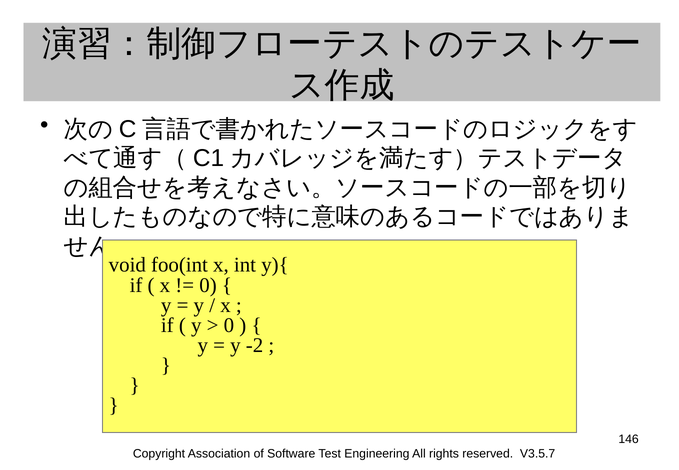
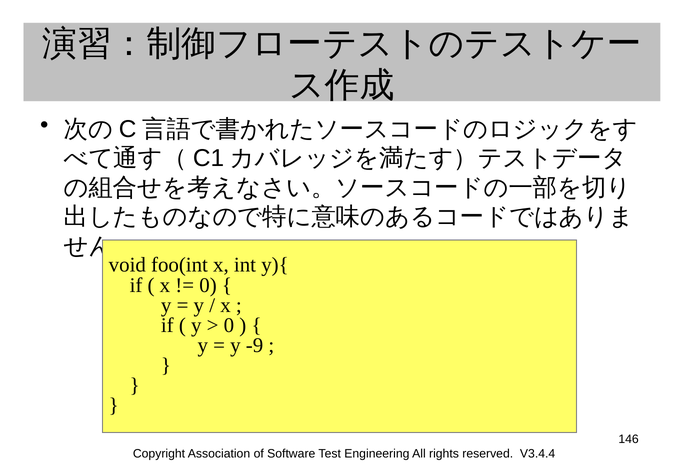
-2: -2 -> -9
V3.5.7: V3.5.7 -> V3.4.4
